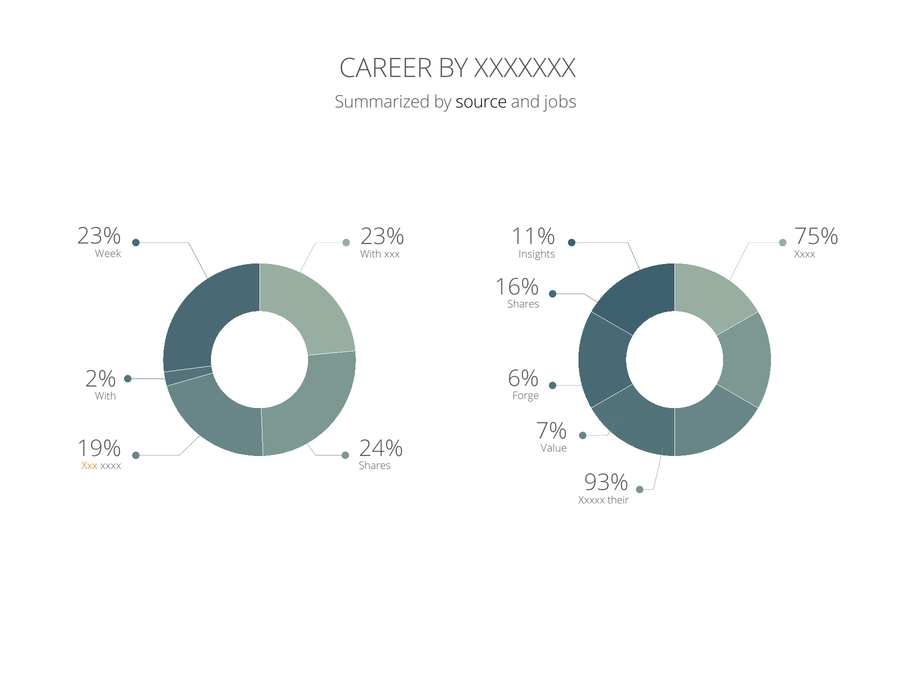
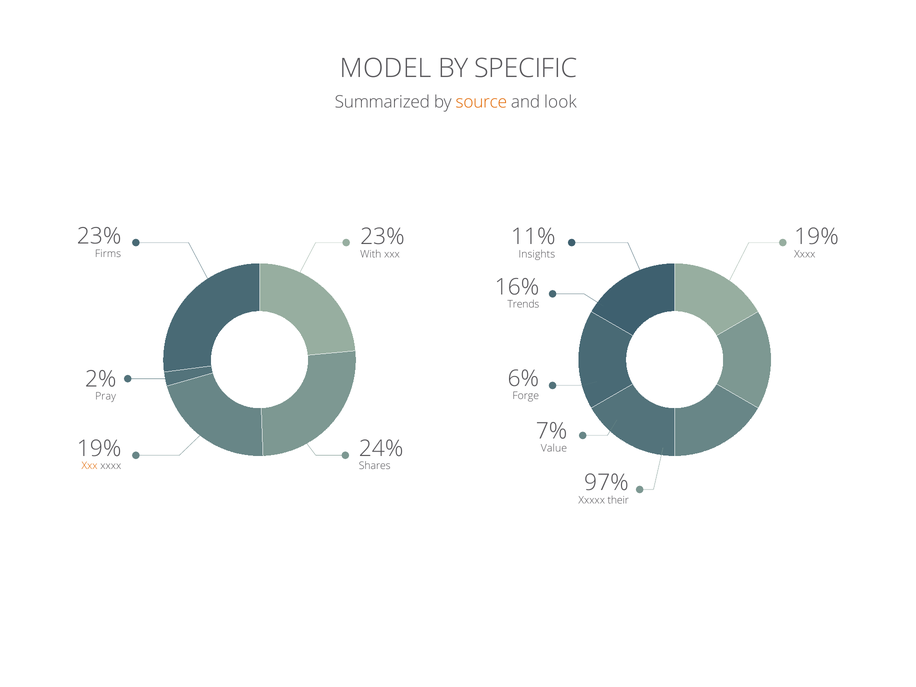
CAREER: CAREER -> MODEL
XXXXXXX: XXXXXXX -> SPECIFIC
source colour: black -> orange
jobs: jobs -> look
75% at (816, 237): 75% -> 19%
Week: Week -> Firms
Shares at (523, 304): Shares -> Trends
With at (106, 396): With -> Pray
93%: 93% -> 97%
